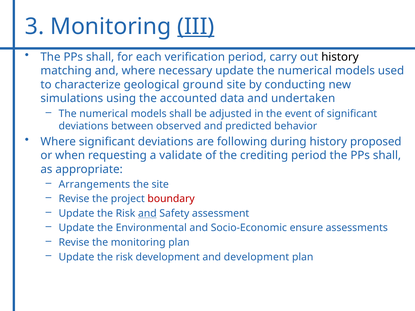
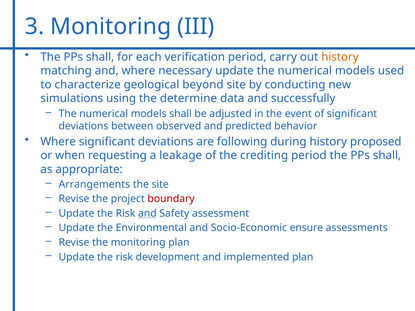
III underline: present -> none
history at (340, 57) colour: black -> orange
ground: ground -> beyond
accounted: accounted -> determine
undertaken: undertaken -> successfully
validate: validate -> leakage
and development: development -> implemented
